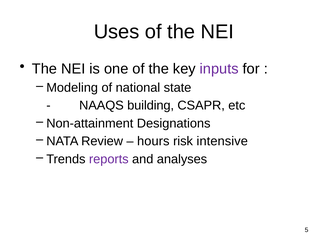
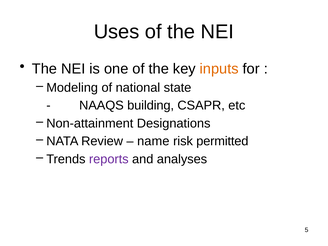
inputs colour: purple -> orange
hours: hours -> name
intensive: intensive -> permitted
